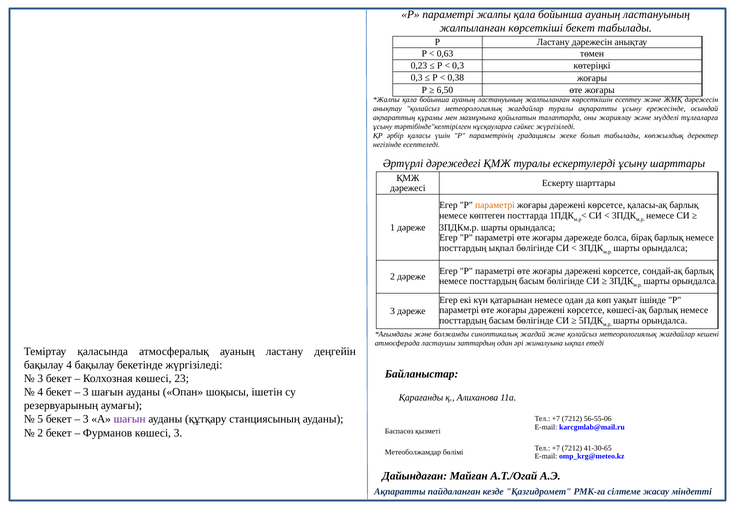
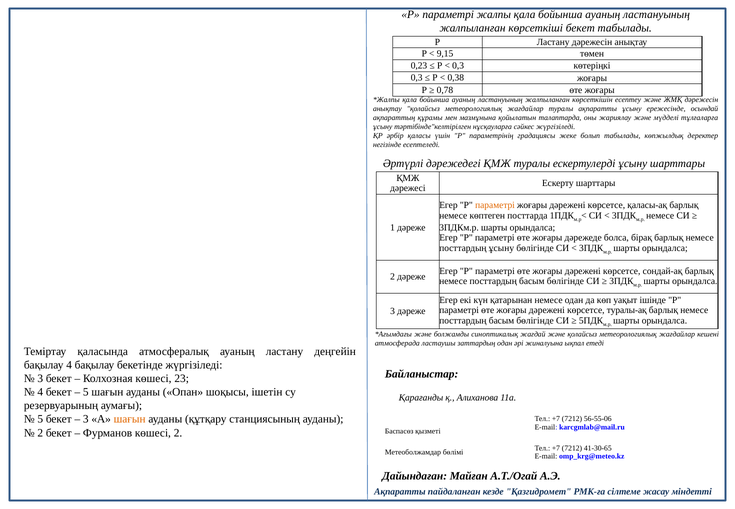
0,63: 0,63 -> 9,15
6,50: 6,50 -> 0,78
посттардың ықпал: ықпал -> ұсыну
көшесі-ақ: көшесі-ақ -> туралы-ақ
3 at (86, 392): 3 -> 5
шағын at (130, 419) colour: purple -> orange
көшесі 3: 3 -> 2
